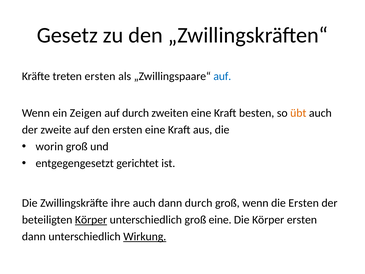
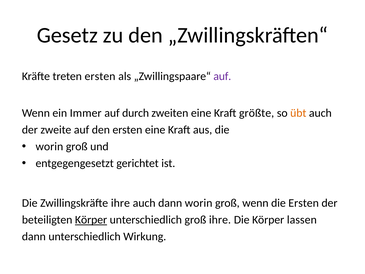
auf at (222, 76) colour: blue -> purple
Zeigen: Zeigen -> Immer
besten: besten -> größte
dann durch: durch -> worin
groß eine: eine -> ihre
Körper ersten: ersten -> lassen
Wirkung underline: present -> none
